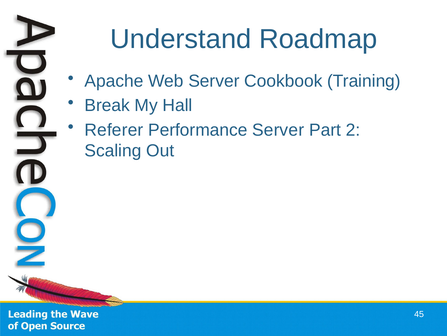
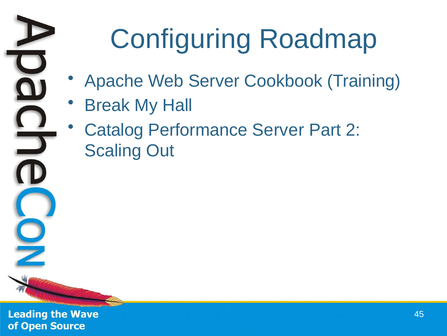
Understand: Understand -> Configuring
Referer: Referer -> Catalog
